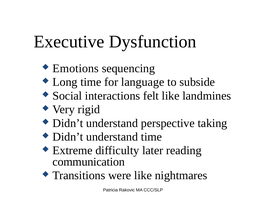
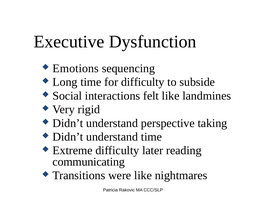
for language: language -> difficulty
communication: communication -> communicating
